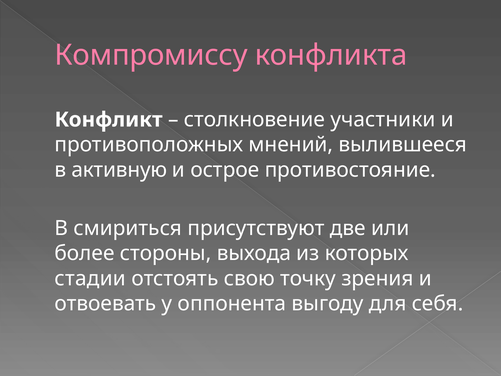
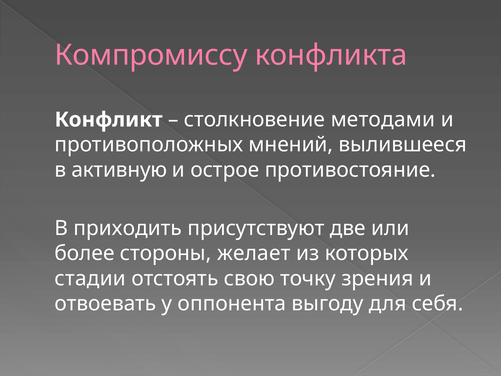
участники: участники -> методами
смириться: смириться -> приходить
выхода: выхода -> желает
